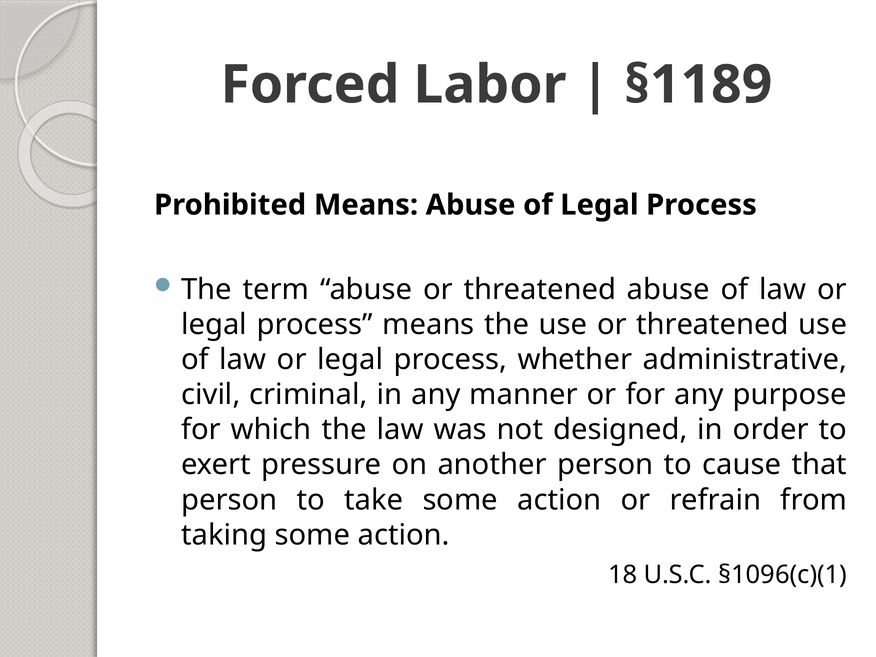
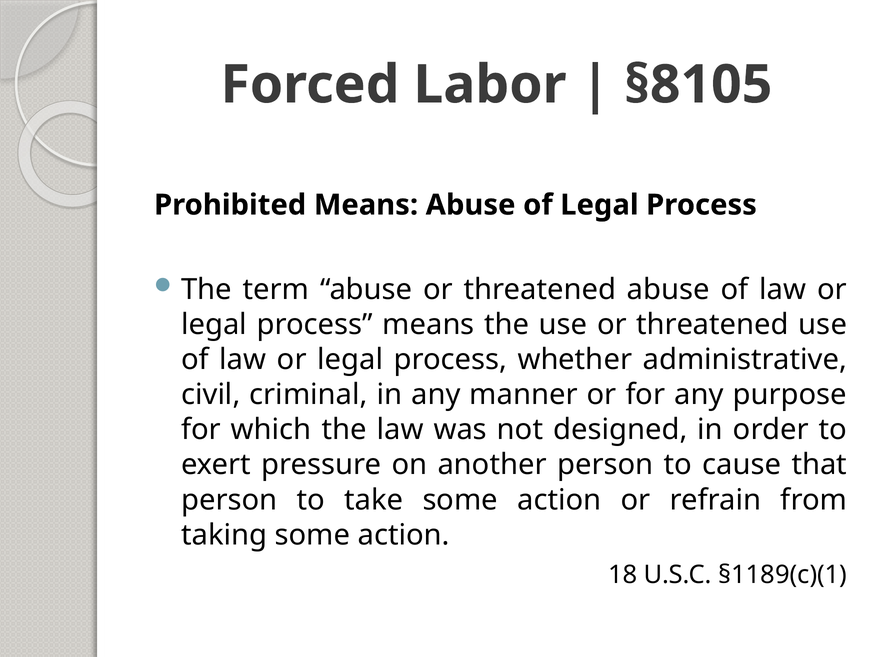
§1189: §1189 -> §8105
§1096(c)(1: §1096(c)(1 -> §1189(c)(1
